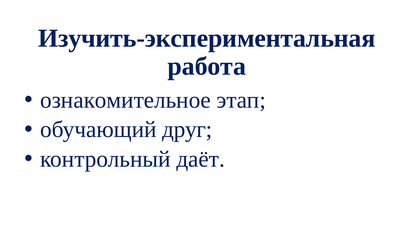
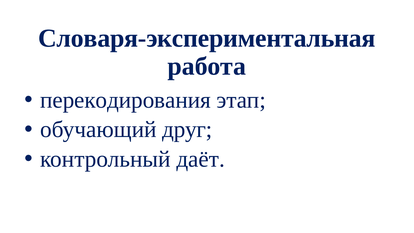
Изучить-экспериментальная: Изучить-экспериментальная -> Словаря-экспериментальная
ознакомительное: ознакомительное -> перекодирования
